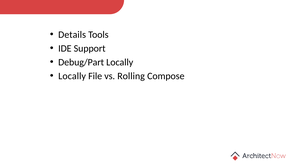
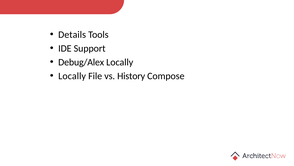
Debug/Part: Debug/Part -> Debug/Alex
Rolling: Rolling -> History
